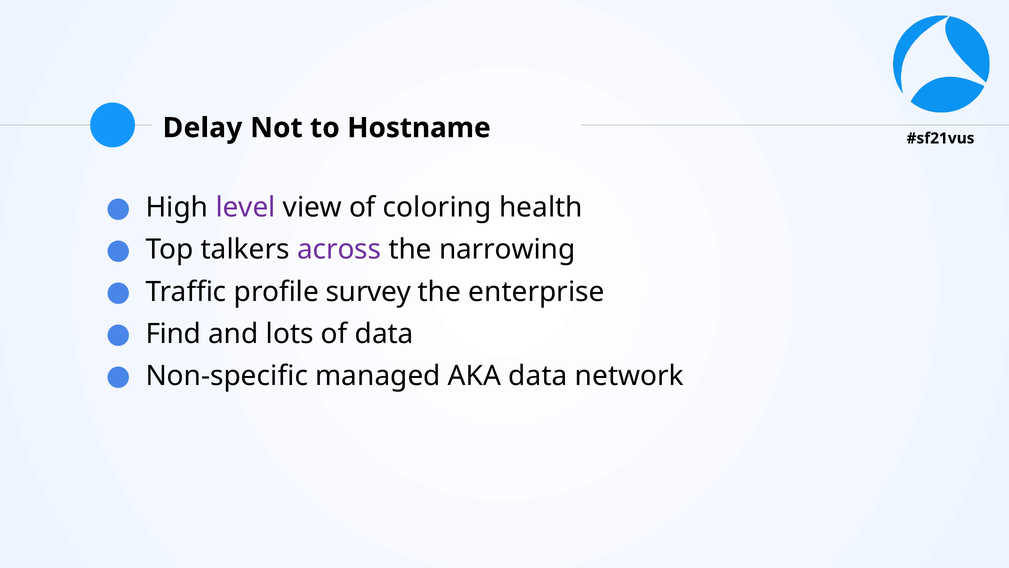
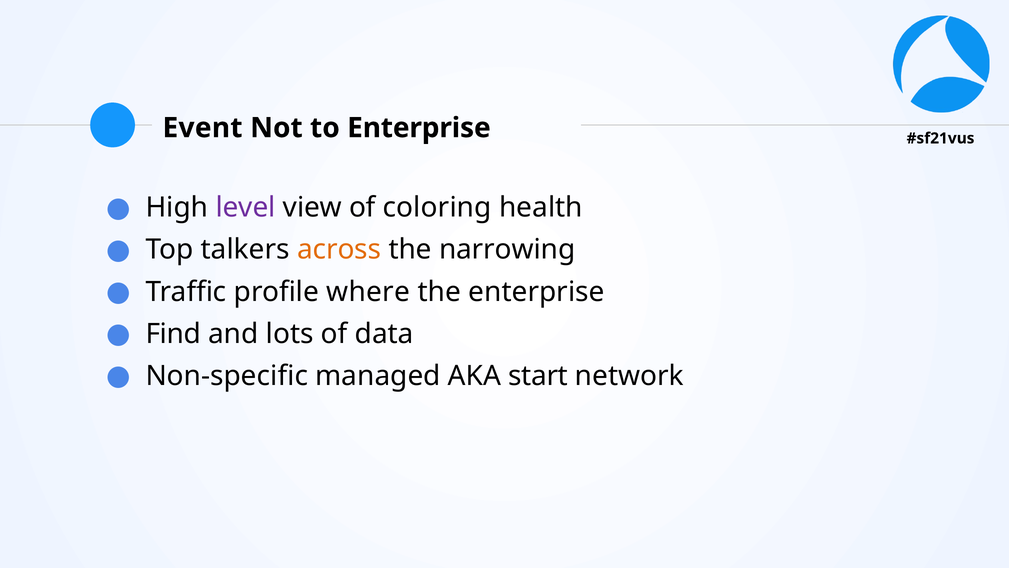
Delay: Delay -> Event
to Hostname: Hostname -> Enterprise
across colour: purple -> orange
survey: survey -> where
AKA data: data -> start
